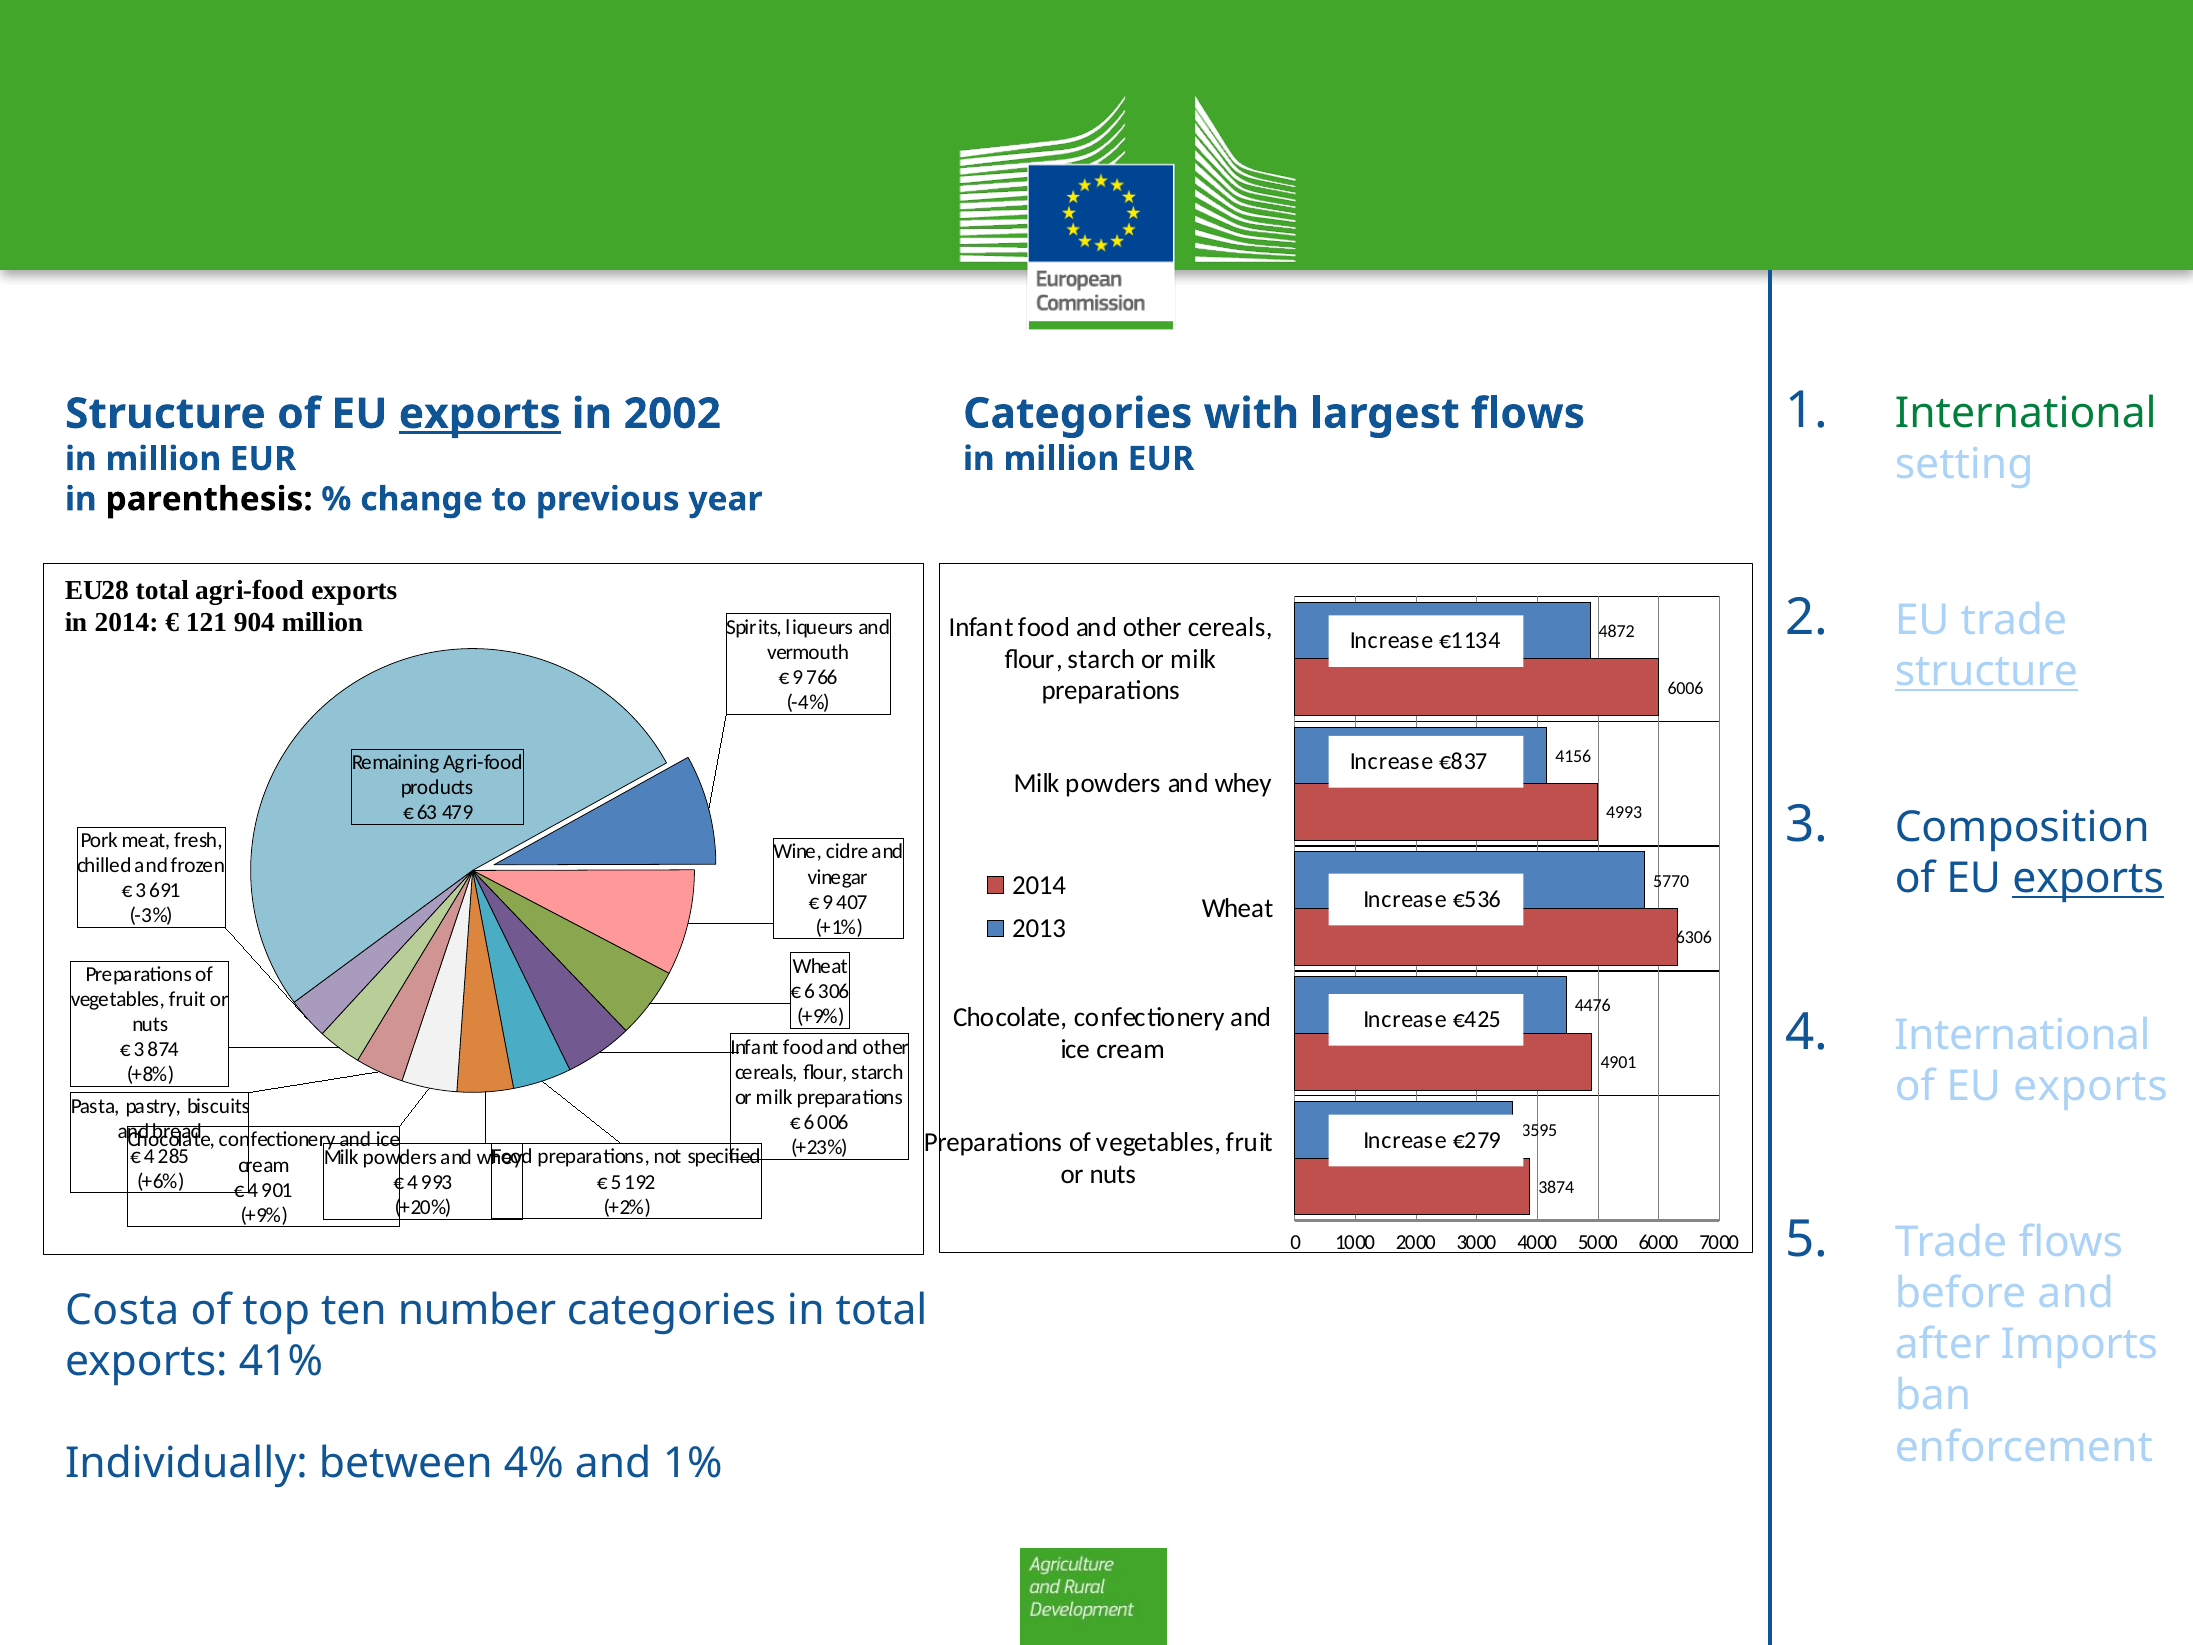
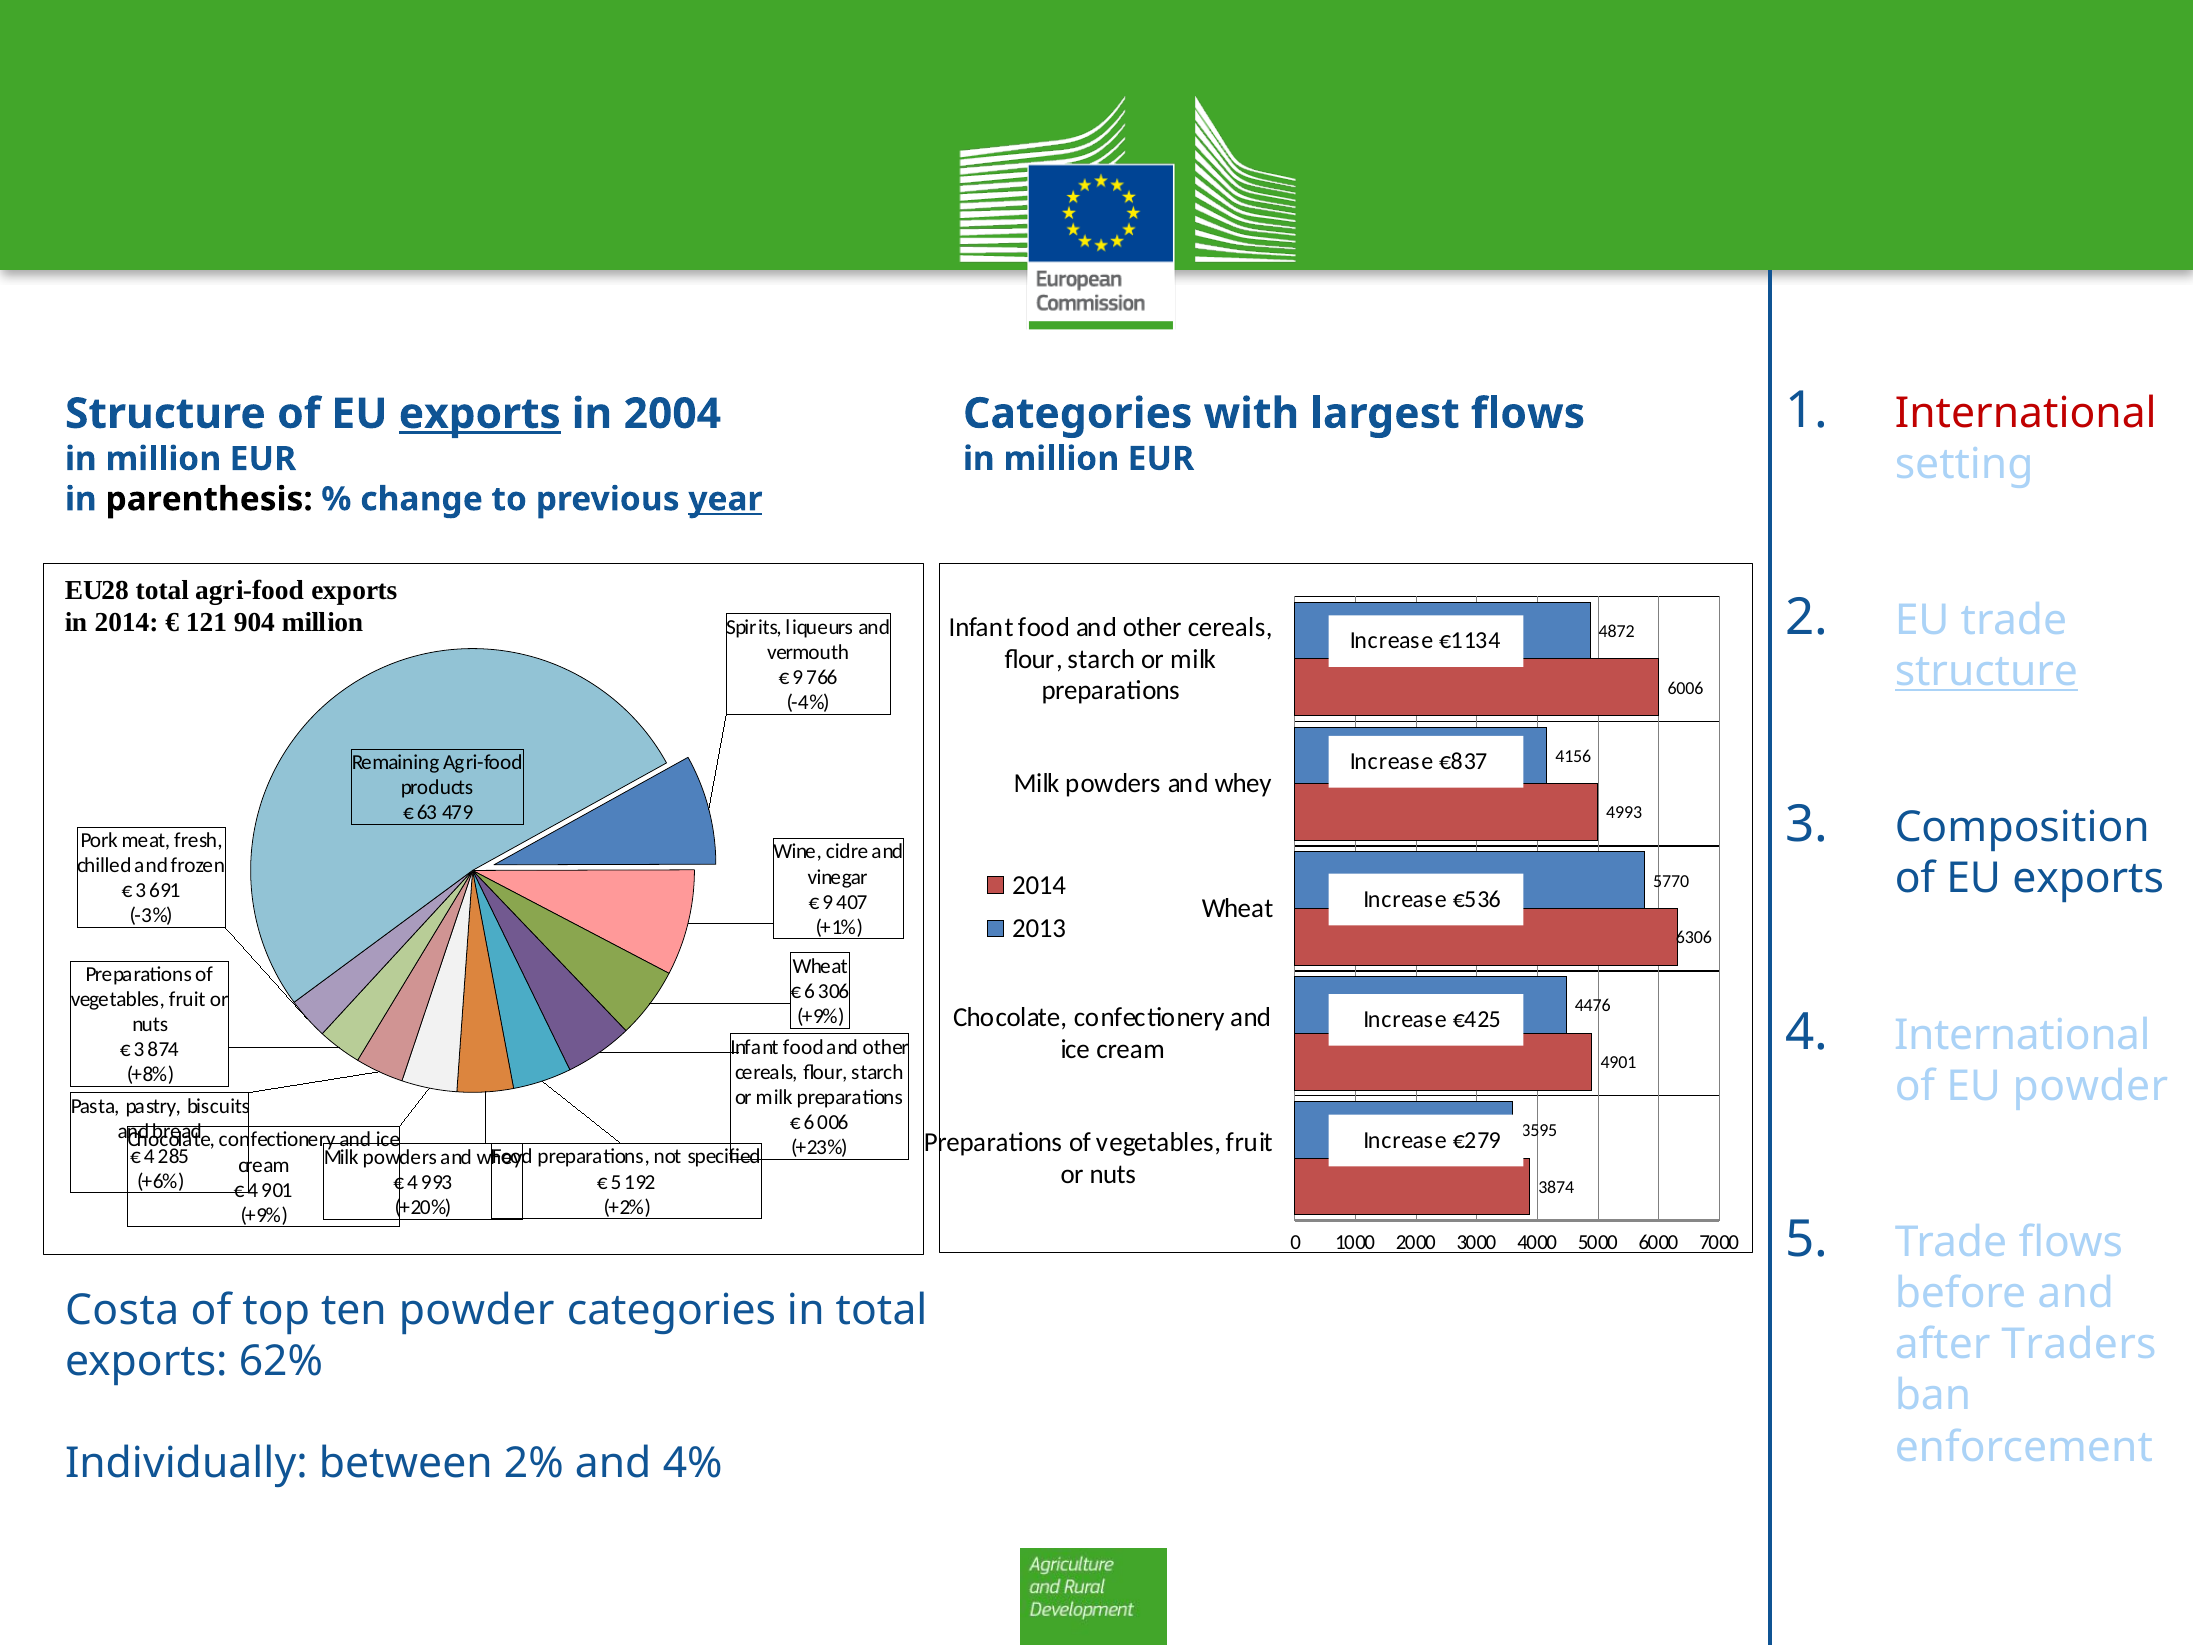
International at (2026, 413) colour: green -> red
2002: 2002 -> 2004
year underline: none -> present
exports at (2088, 879) underline: present -> none
exports at (2090, 1086): exports -> powder
ten number: number -> powder
Imports: Imports -> Traders
41%: 41% -> 62%
4%: 4% -> 2%
1%: 1% -> 4%
